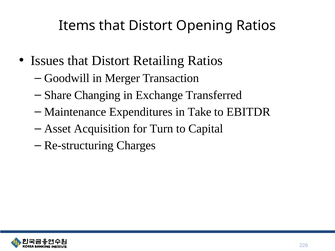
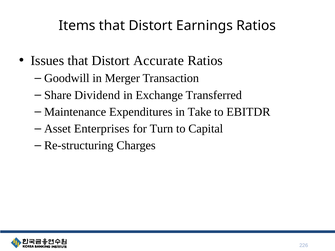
Opening: Opening -> Earnings
Retailing: Retailing -> Accurate
Changing: Changing -> Dividend
Acquisition: Acquisition -> Enterprises
